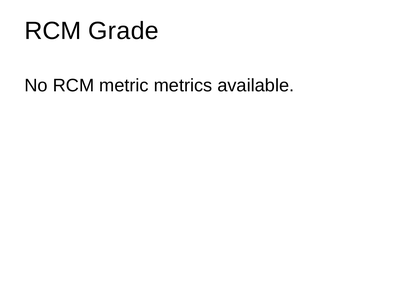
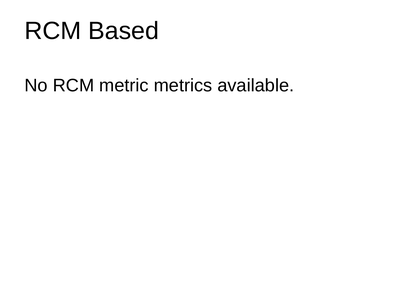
Grade: Grade -> Based
